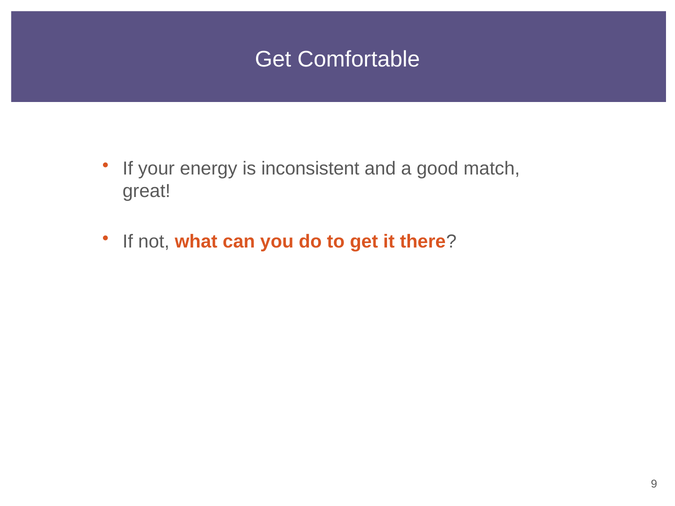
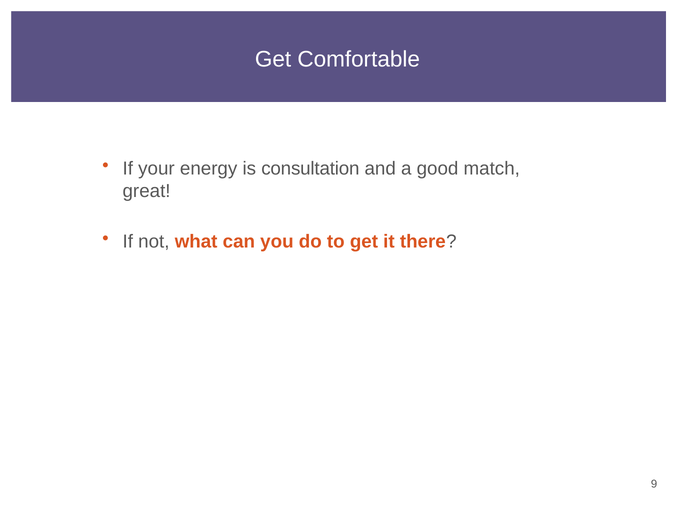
inconsistent: inconsistent -> consultation
